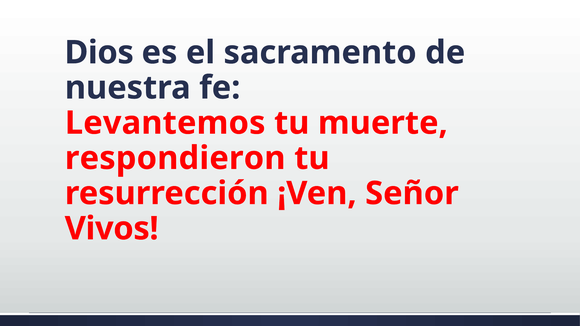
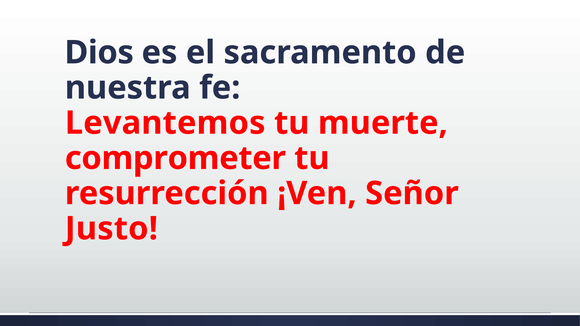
respondieron: respondieron -> comprometer
Vivos: Vivos -> Justo
